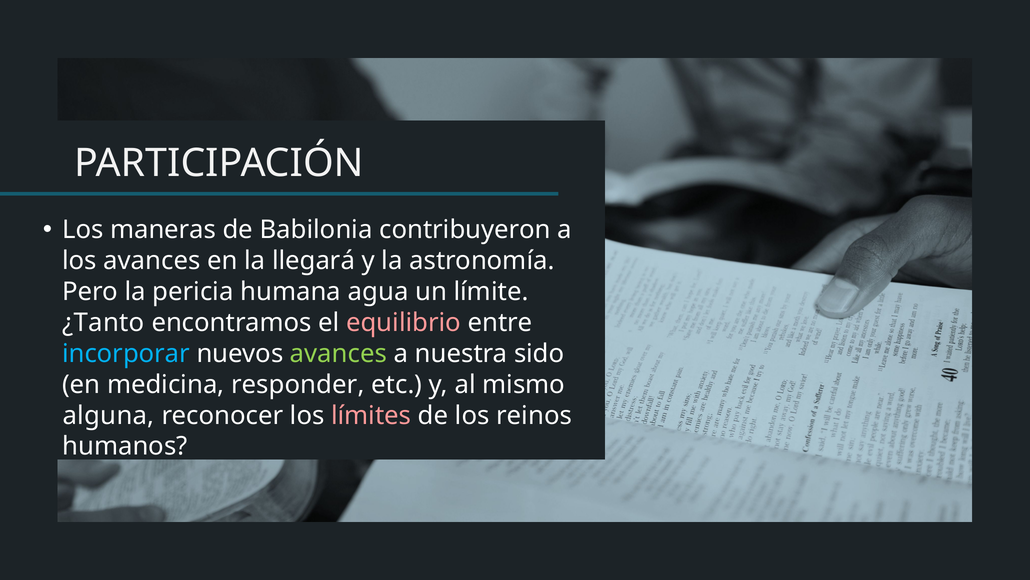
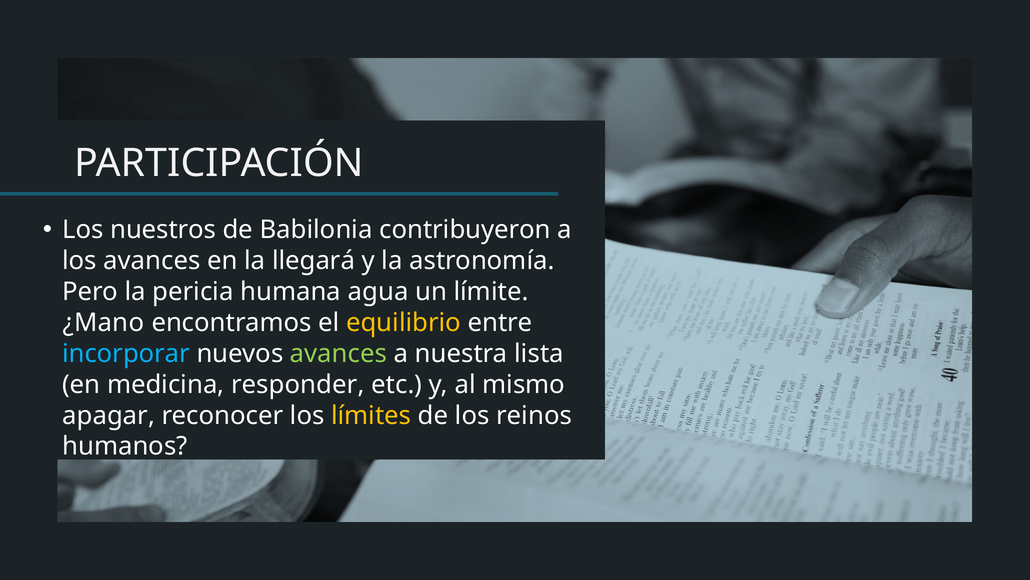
maneras: maneras -> nuestros
¿Tanto: ¿Tanto -> ¿Mano
equilibrio colour: pink -> yellow
sido: sido -> lista
alguna: alguna -> apagar
límites colour: pink -> yellow
